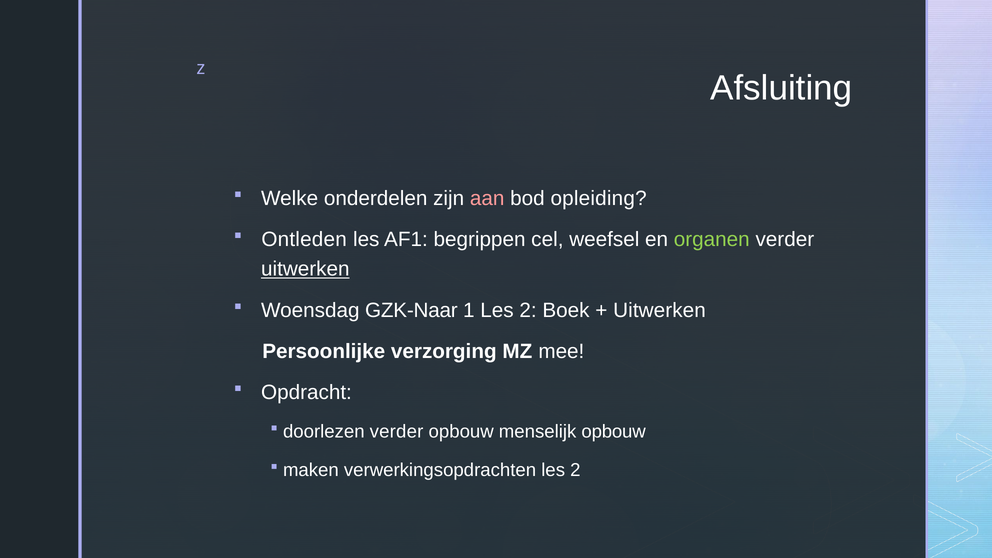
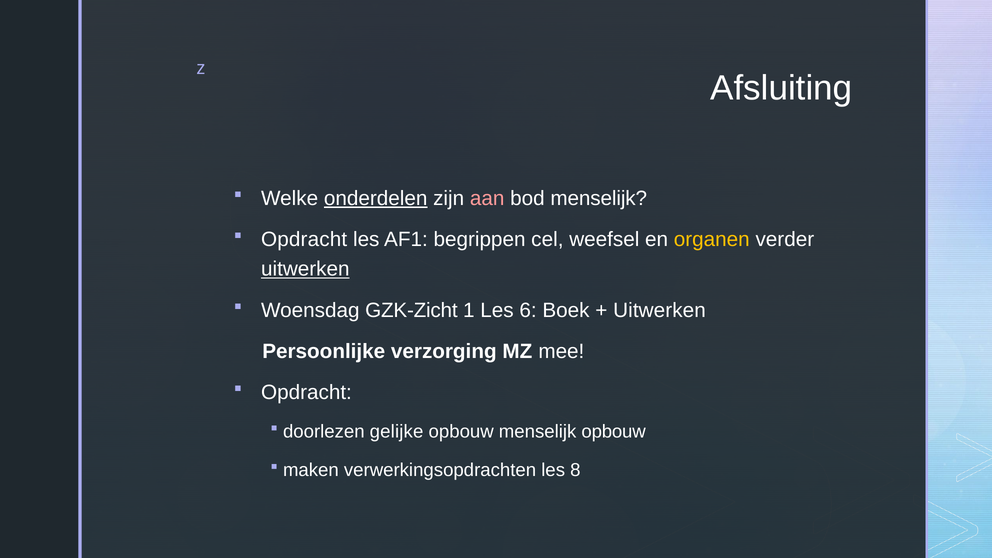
onderdelen underline: none -> present
bod opleiding: opleiding -> menselijk
Ontleden at (304, 239): Ontleden -> Opdracht
organen colour: light green -> yellow
GZK-Naar: GZK-Naar -> GZK-Zicht
1 Les 2: 2 -> 6
doorlezen verder: verder -> gelijke
verwerkingsopdrachten les 2: 2 -> 8
